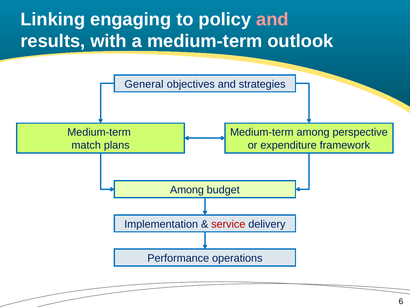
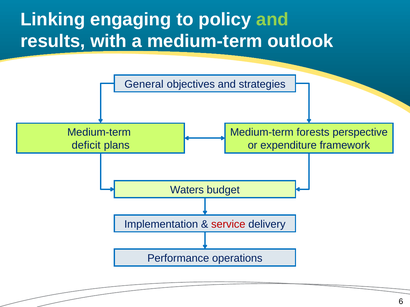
and at (272, 19) colour: pink -> light green
Medium-term among: among -> forests
match: match -> deficit
Among at (187, 190): Among -> Waters
